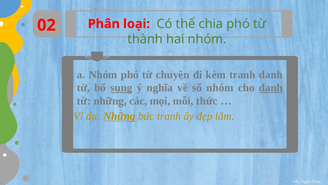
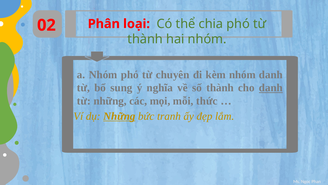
kèm tranh: tranh -> nhóm
sung underline: present -> none
số nhóm: nhóm -> thành
